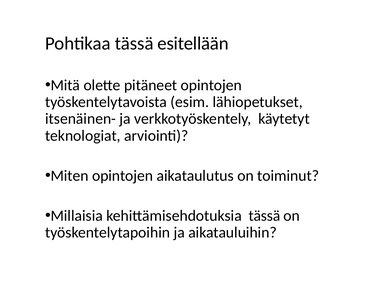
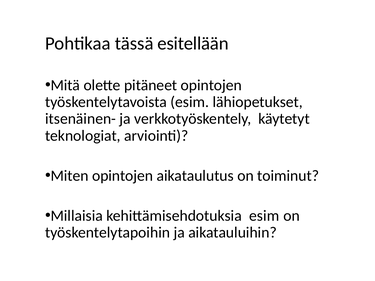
kehittämisehdotuksia tässä: tässä -> esim
